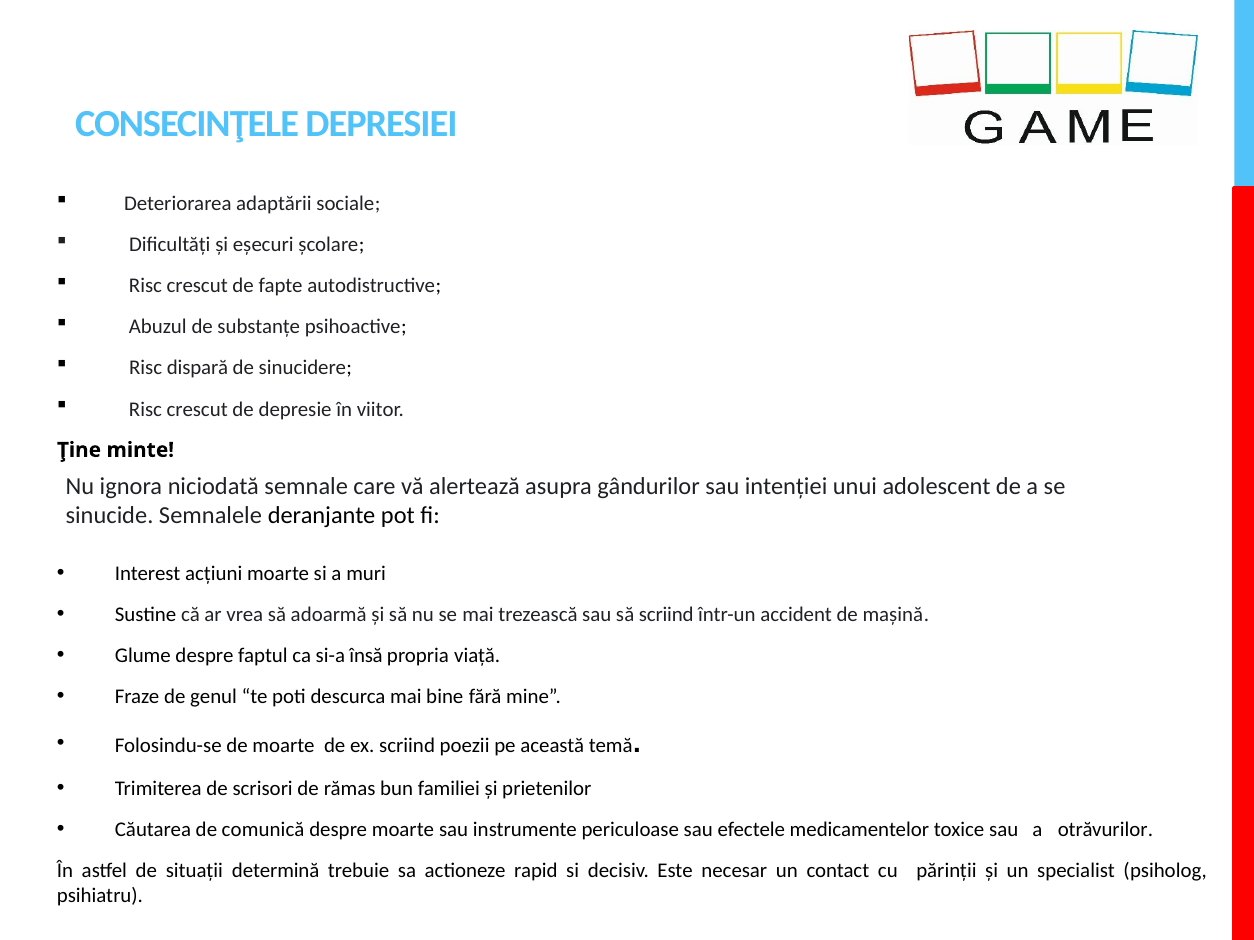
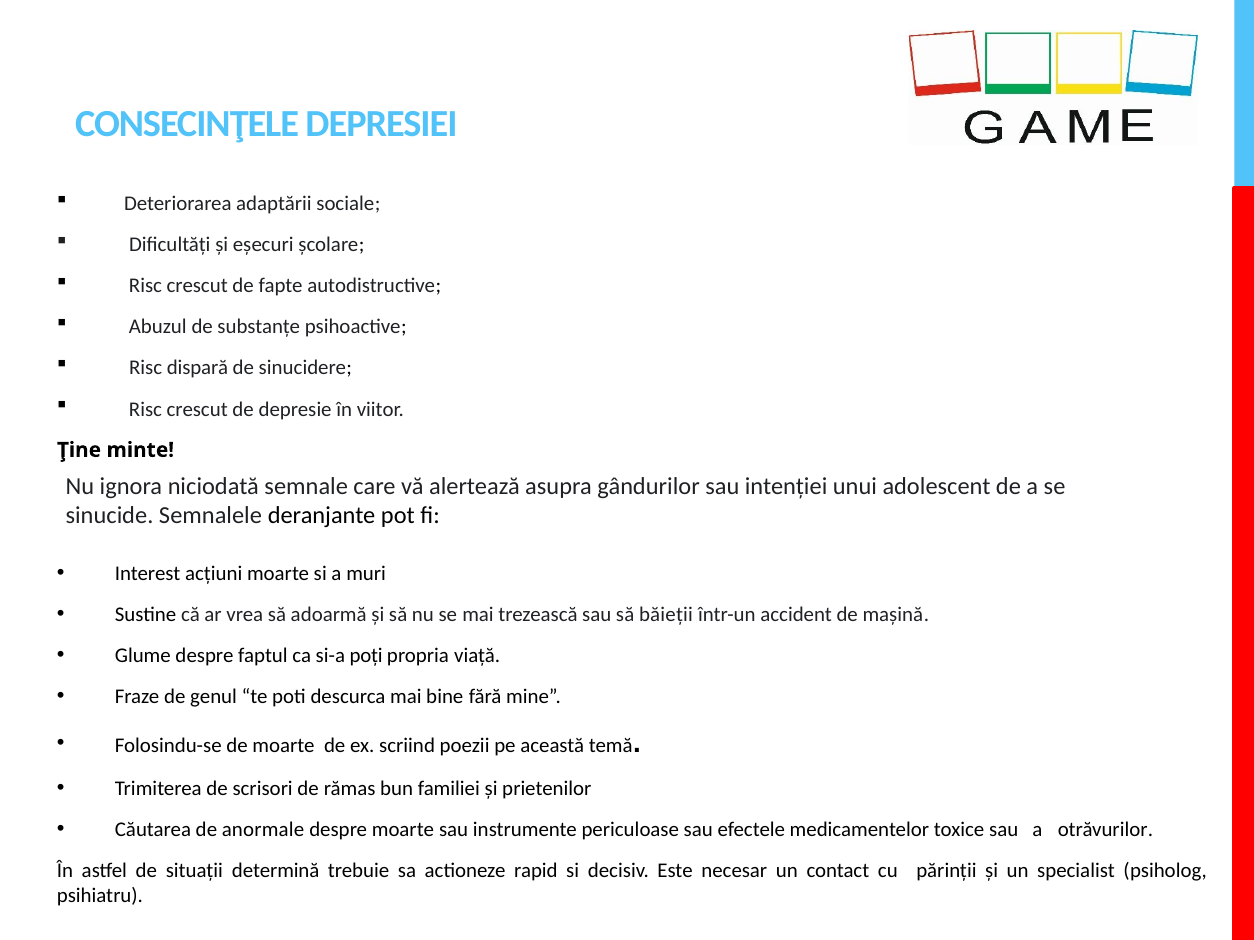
să scriind: scriind -> băieții
însă: însă -> poți
comunică: comunică -> anormale
